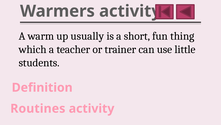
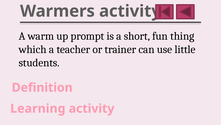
usually: usually -> prompt
Routines: Routines -> Learning
